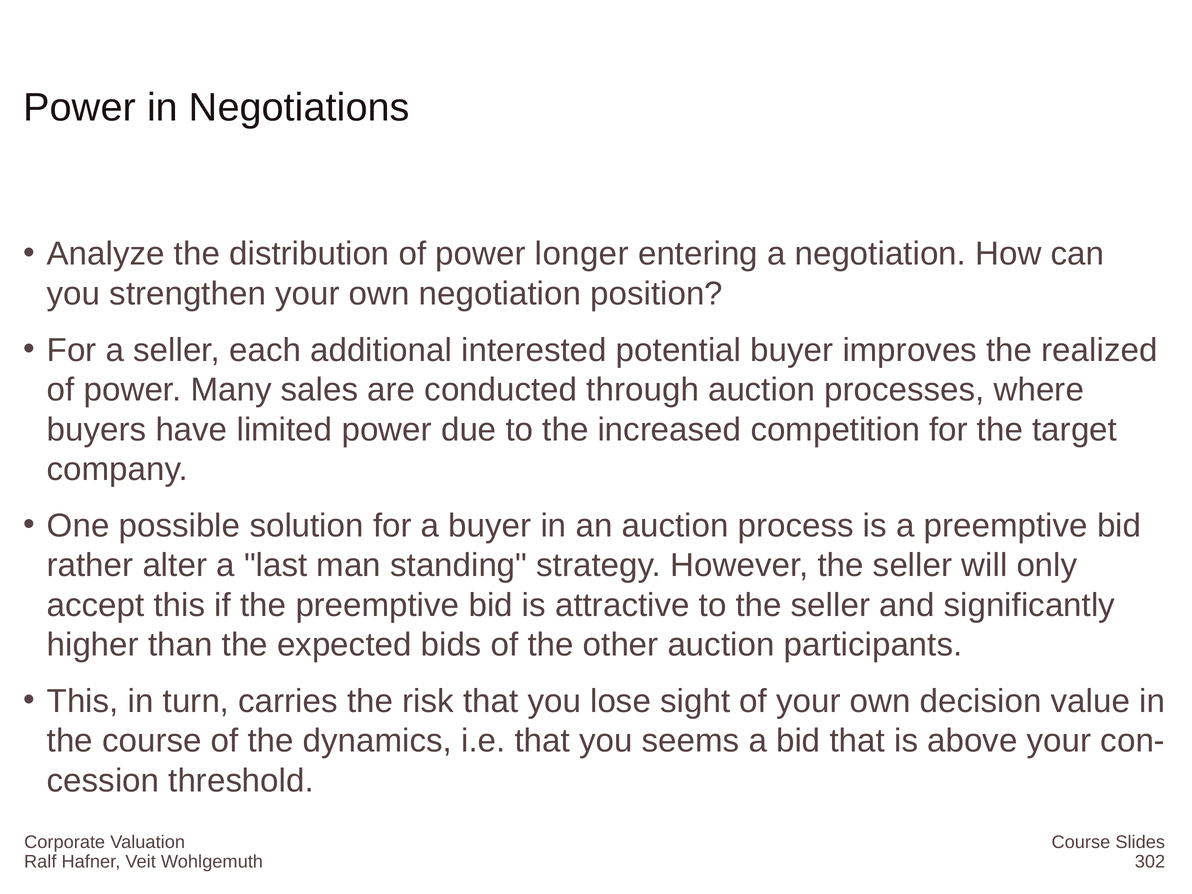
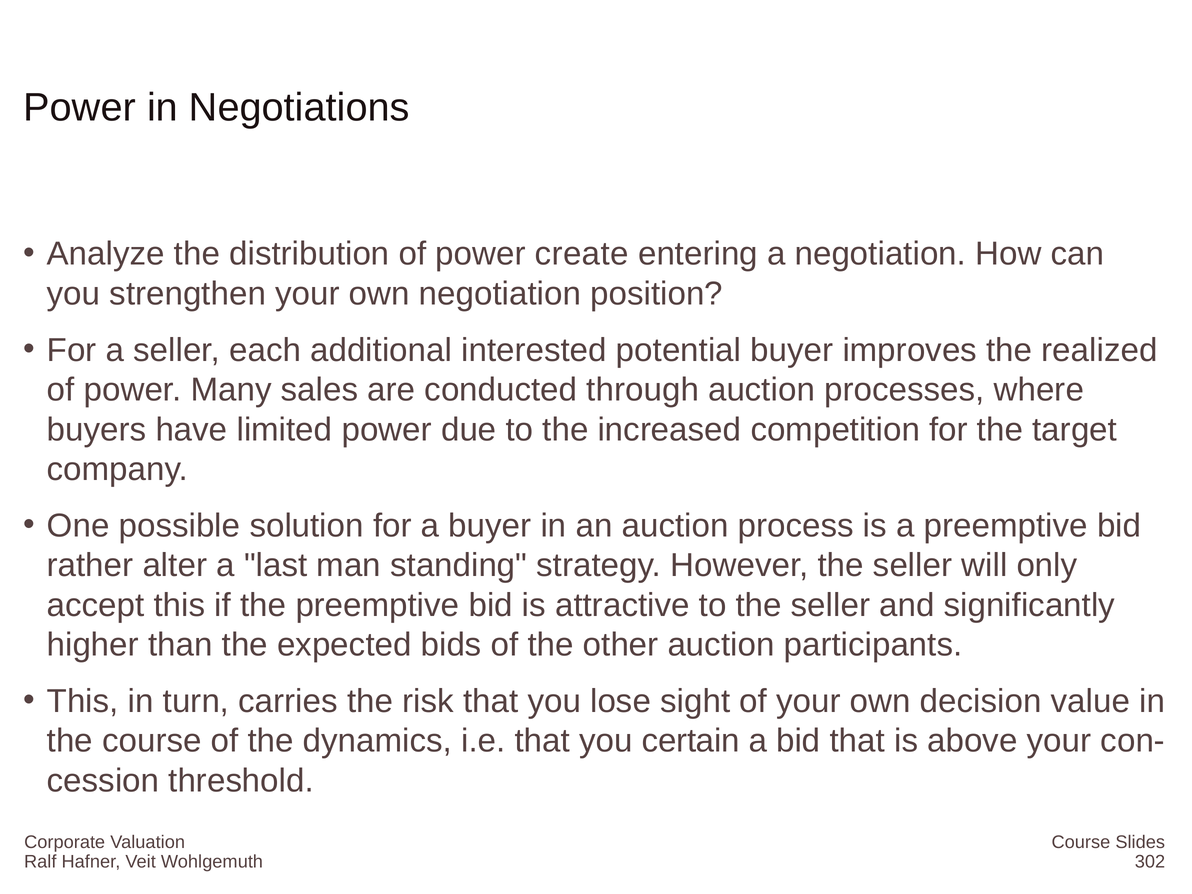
longer: longer -> create
seems: seems -> certain
